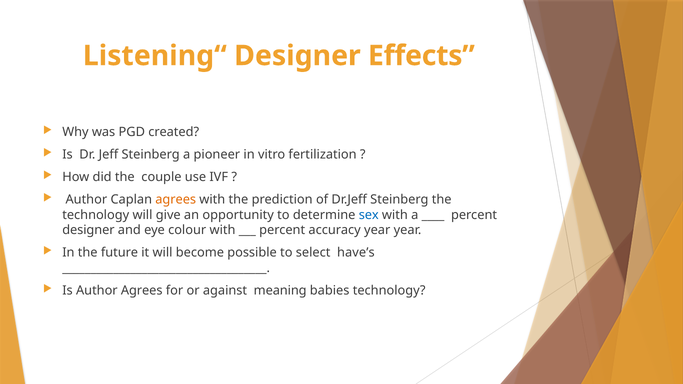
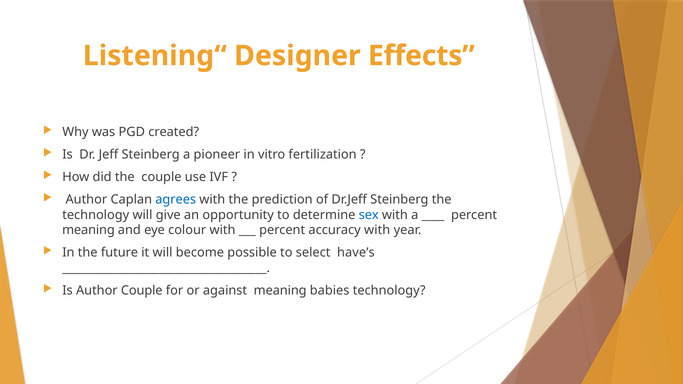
agrees at (176, 200) colour: orange -> blue
designer at (88, 230): designer -> meaning
accuracy year: year -> with
Author Agrees: Agrees -> Couple
